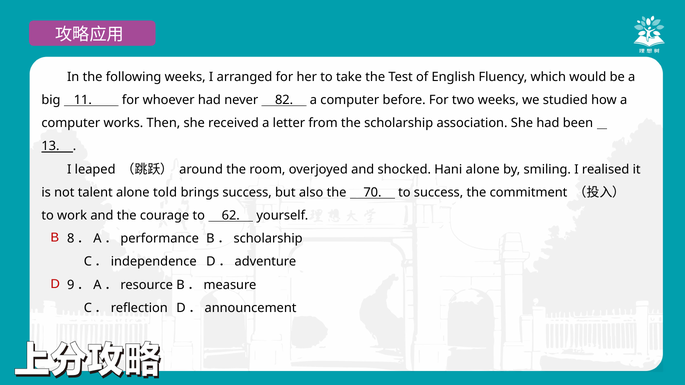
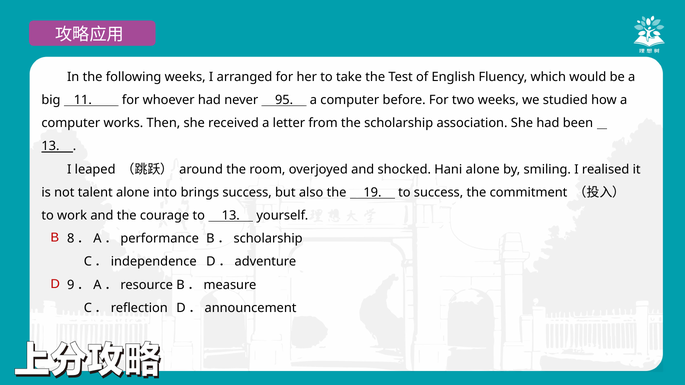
82: 82 -> 95
told: told -> into
70: 70 -> 19
to 62: 62 -> 13
